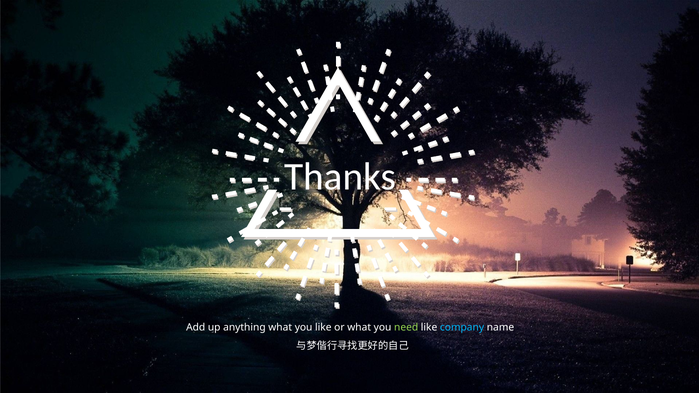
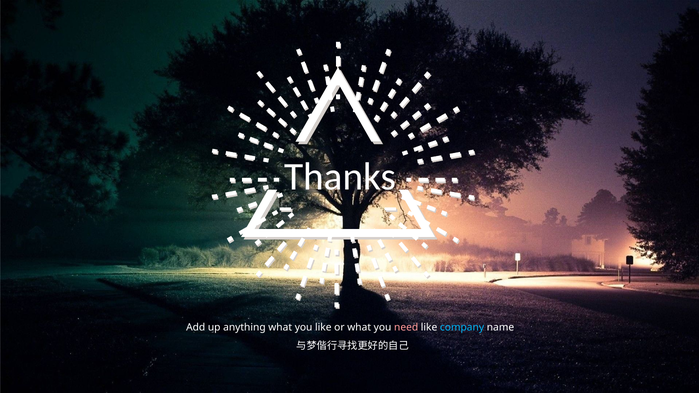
need colour: light green -> pink
